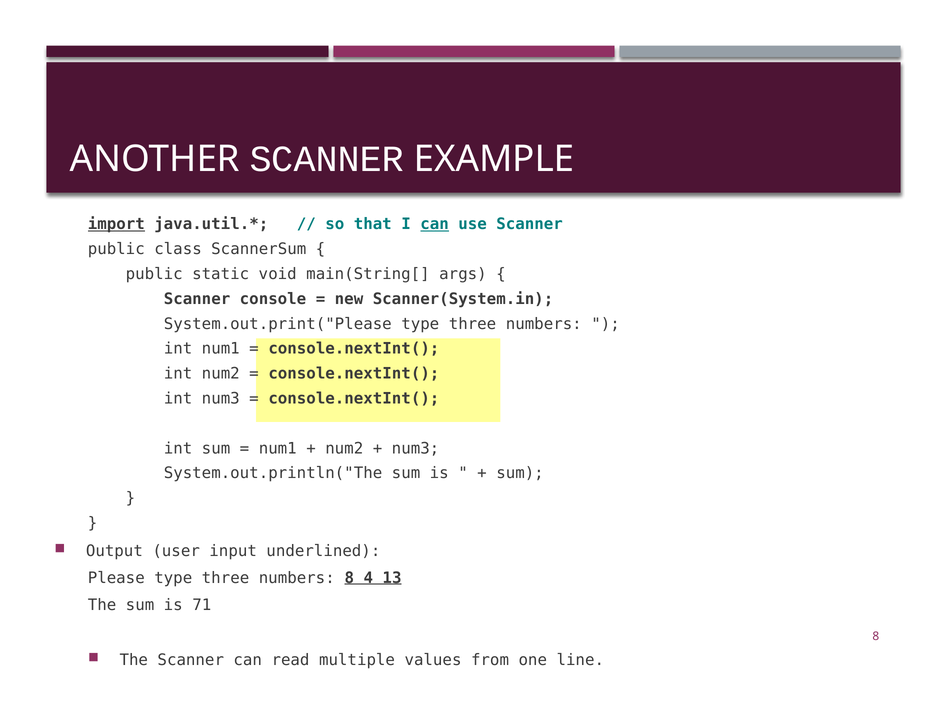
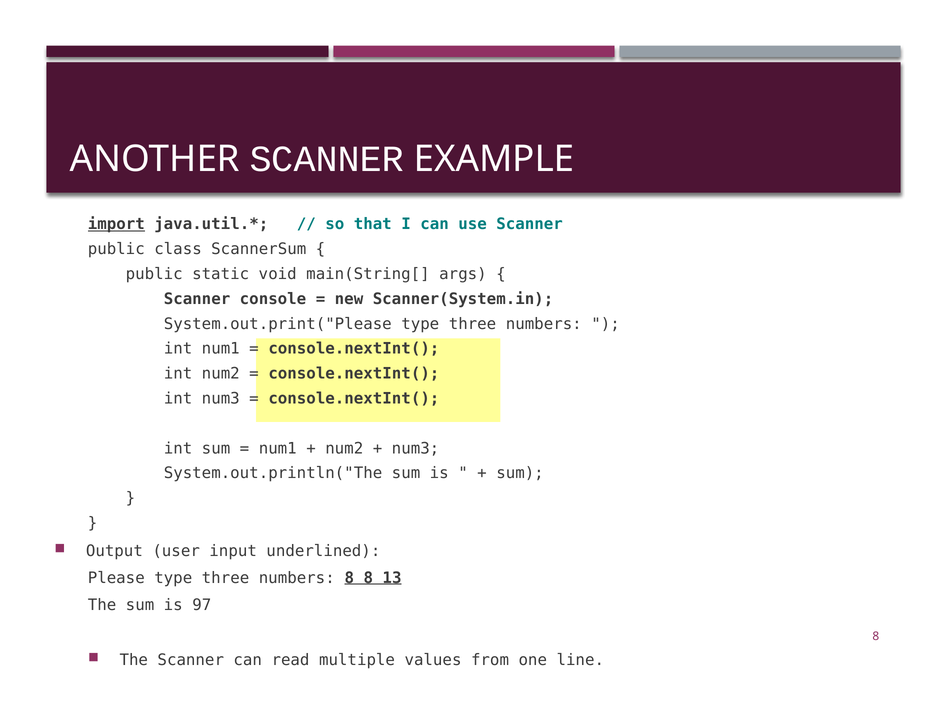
can at (435, 224) underline: present -> none
8 4: 4 -> 8
71: 71 -> 97
